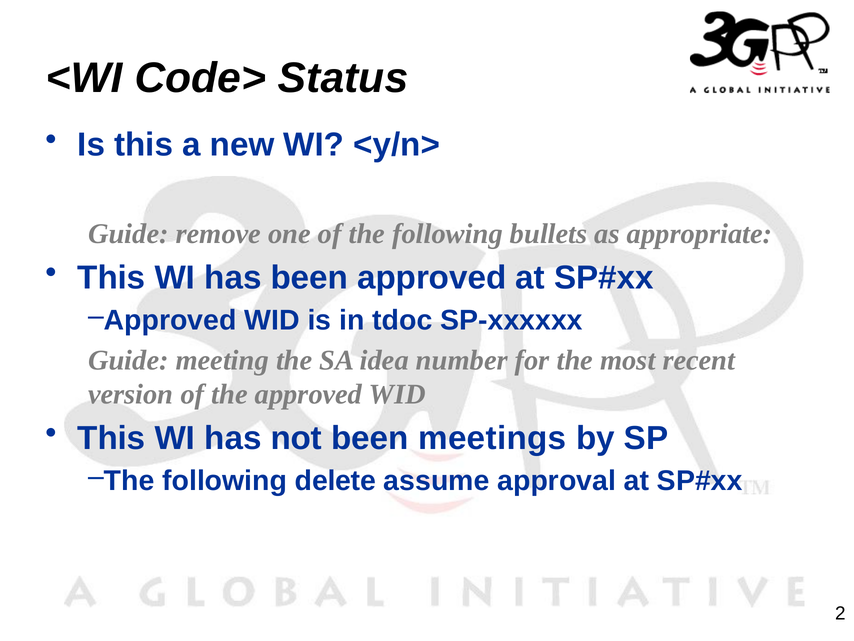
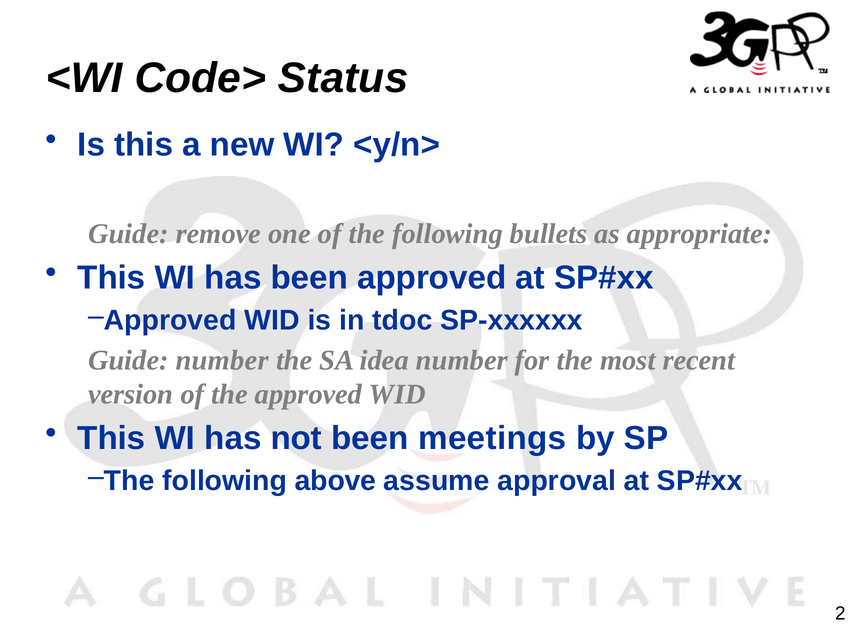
Guide meeting: meeting -> number
delete: delete -> above
